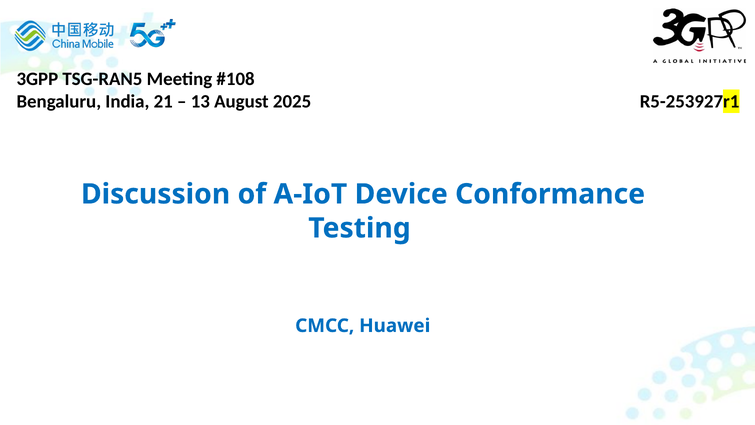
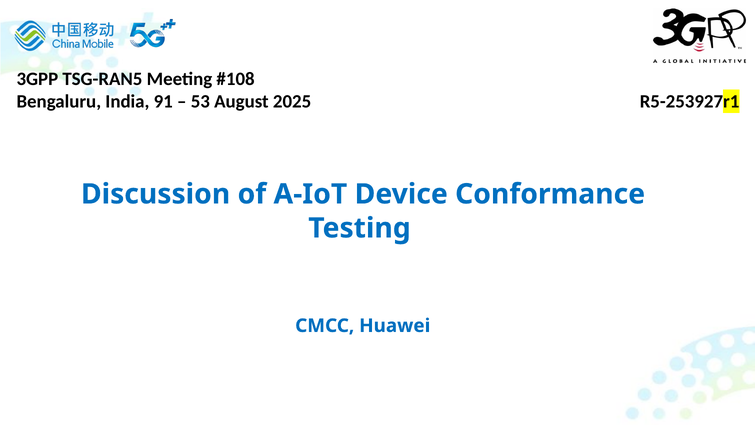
21: 21 -> 91
13: 13 -> 53
